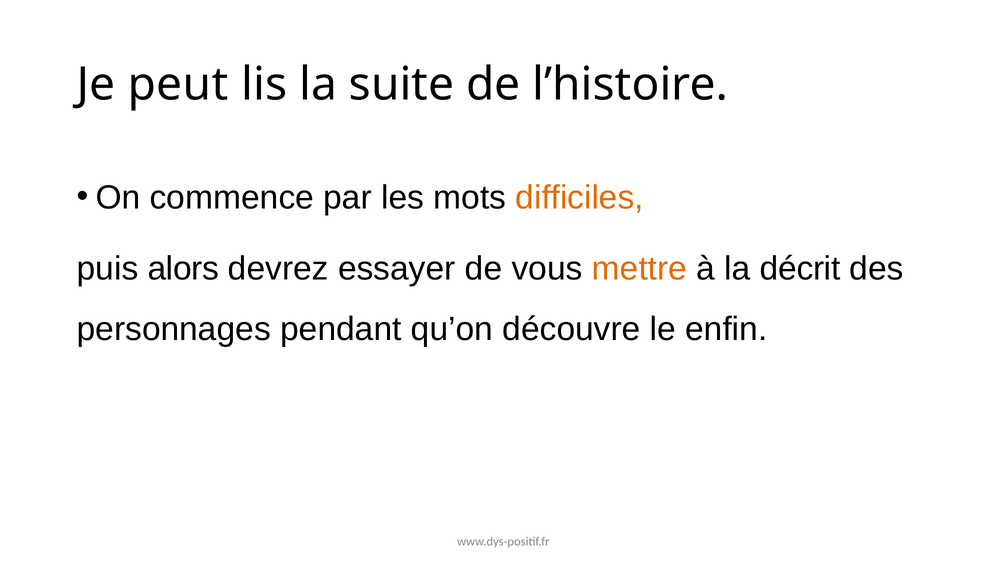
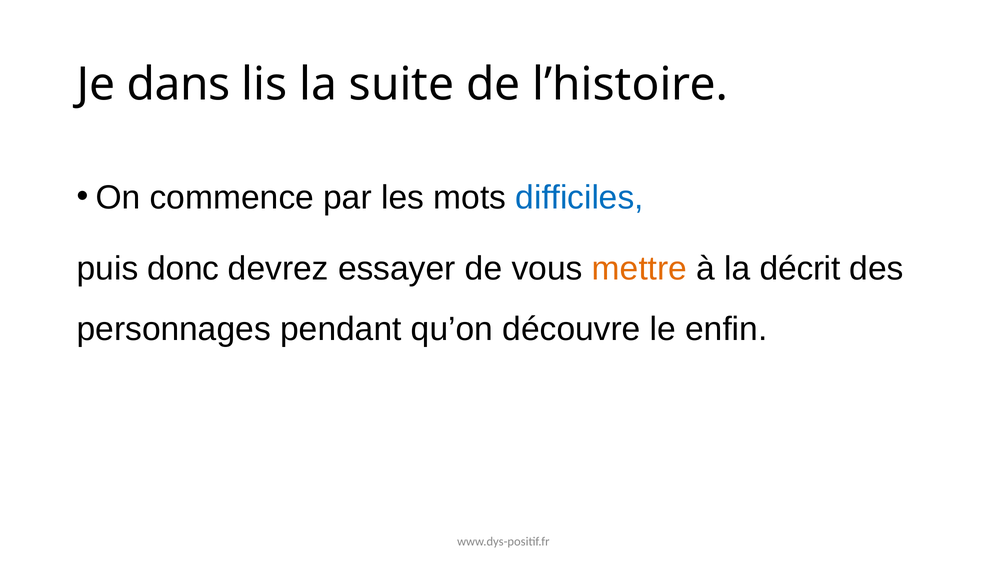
peut: peut -> dans
difficiles colour: orange -> blue
alors: alors -> donc
